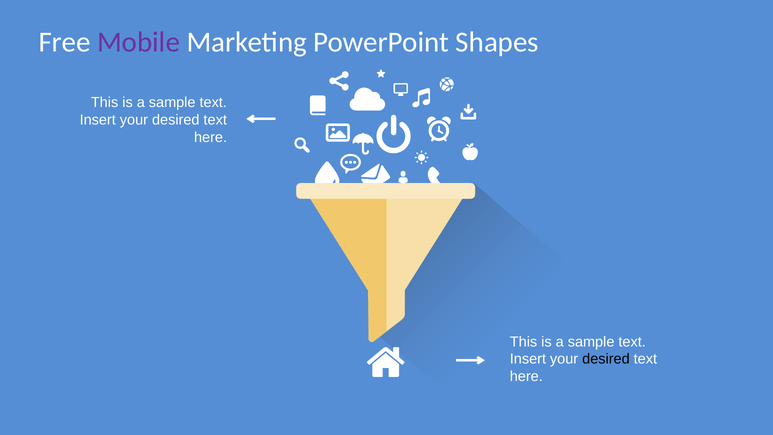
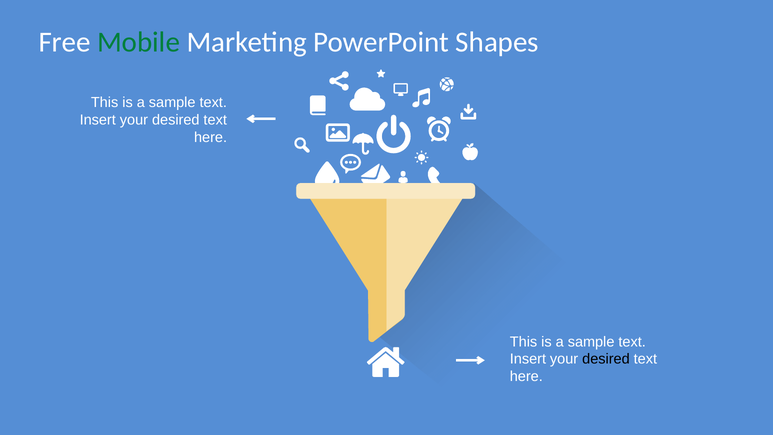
Mobile colour: purple -> green
